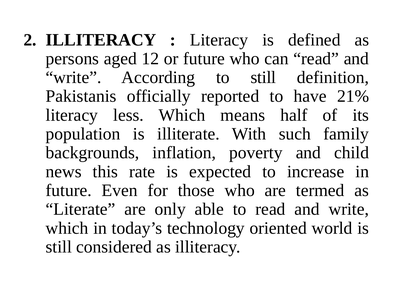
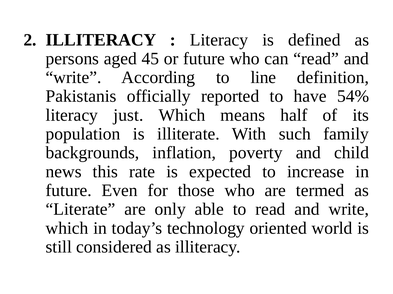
12: 12 -> 45
to still: still -> line
21%: 21% -> 54%
less: less -> just
